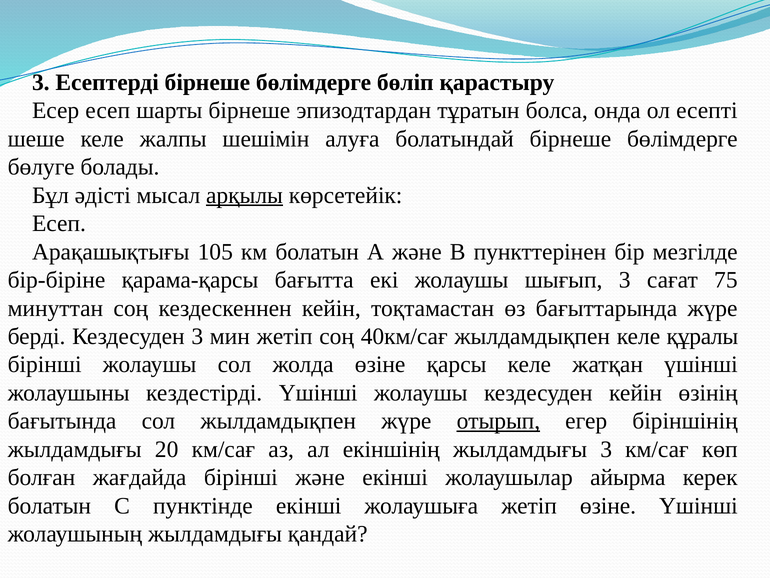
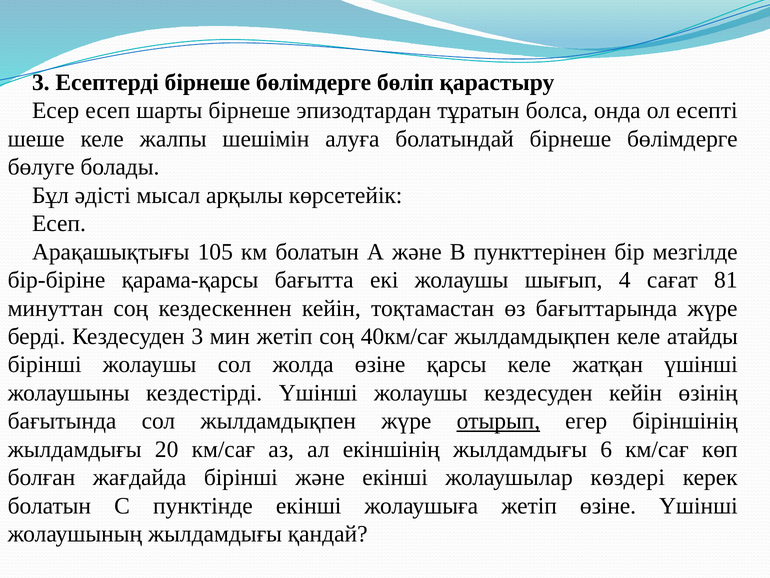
арқылы underline: present -> none
шығып 3: 3 -> 4
75: 75 -> 81
құралы: құралы -> атайды
жылдамдығы 3: 3 -> 6
айырма: айырма -> көздері
